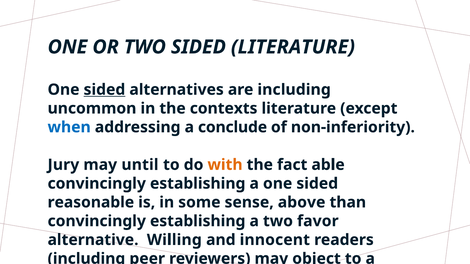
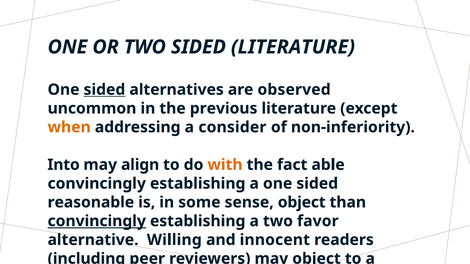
are including: including -> observed
contexts: contexts -> previous
when colour: blue -> orange
conclude: conclude -> consider
Jury: Jury -> Into
until: until -> align
sense above: above -> object
convincingly at (97, 221) underline: none -> present
